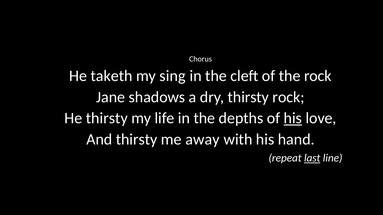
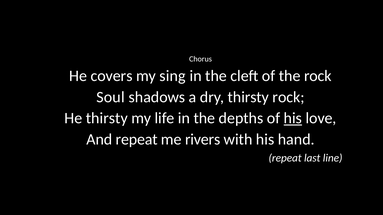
taketh: taketh -> covers
Jane: Jane -> Soul
And thirsty: thirsty -> repeat
away: away -> rivers
last underline: present -> none
